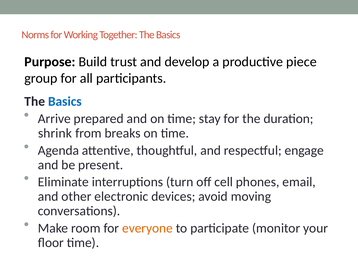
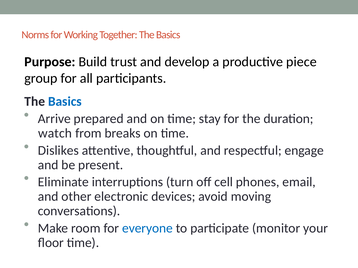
shrink: shrink -> watch
Agenda: Agenda -> Dislikes
everyone colour: orange -> blue
